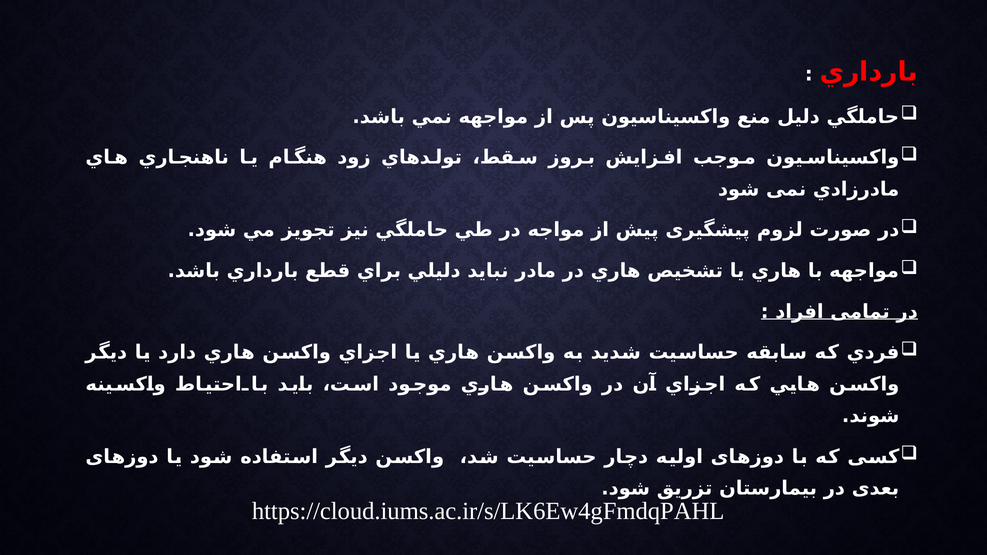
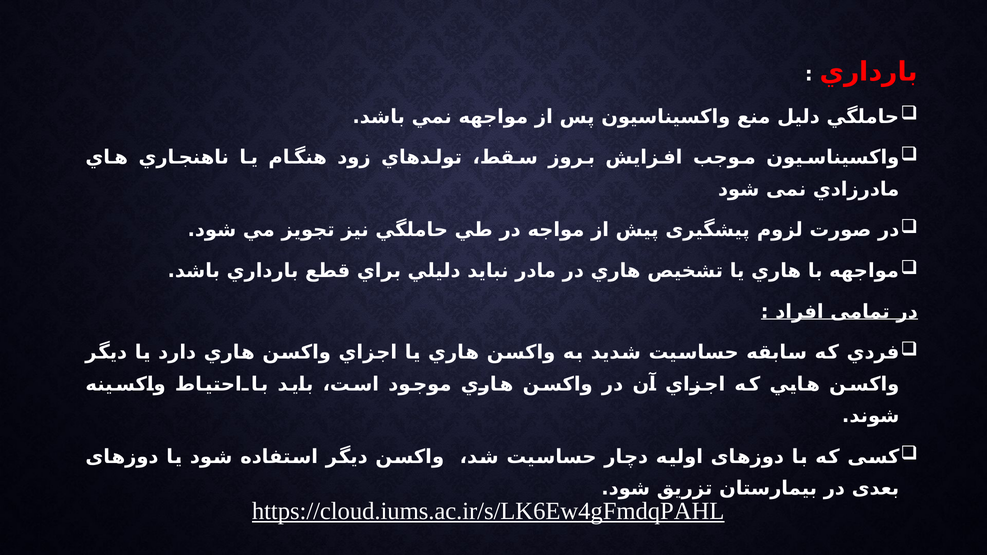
https://cloud.iums.ac.ir/s/LK6Ew4gFmdqPAHL underline: none -> present
